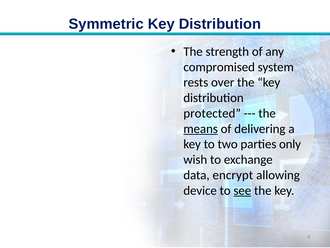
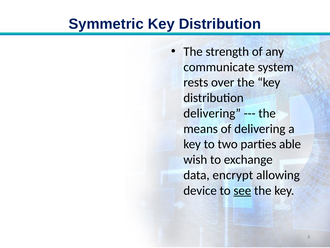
compromised: compromised -> communicate
protected at (212, 113): protected -> delivering
means underline: present -> none
only: only -> able
